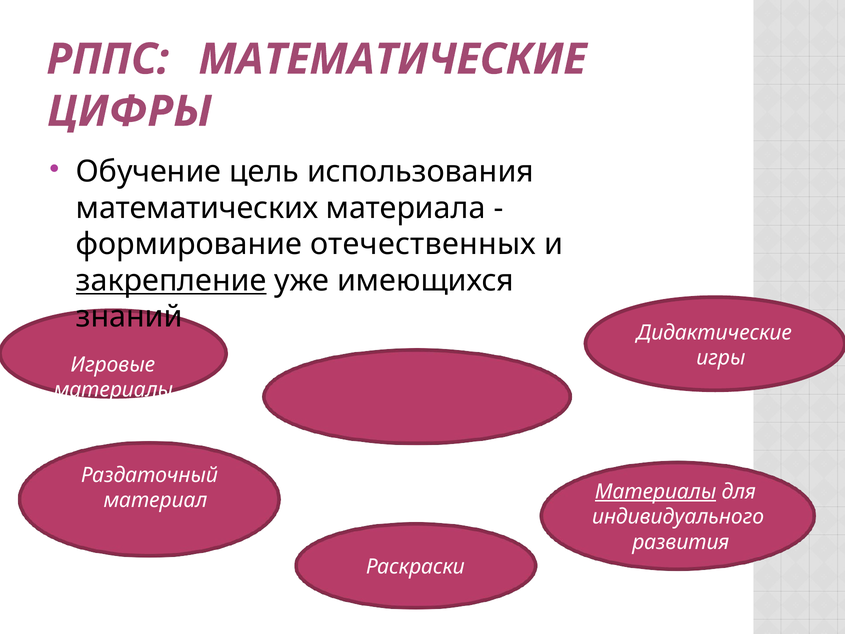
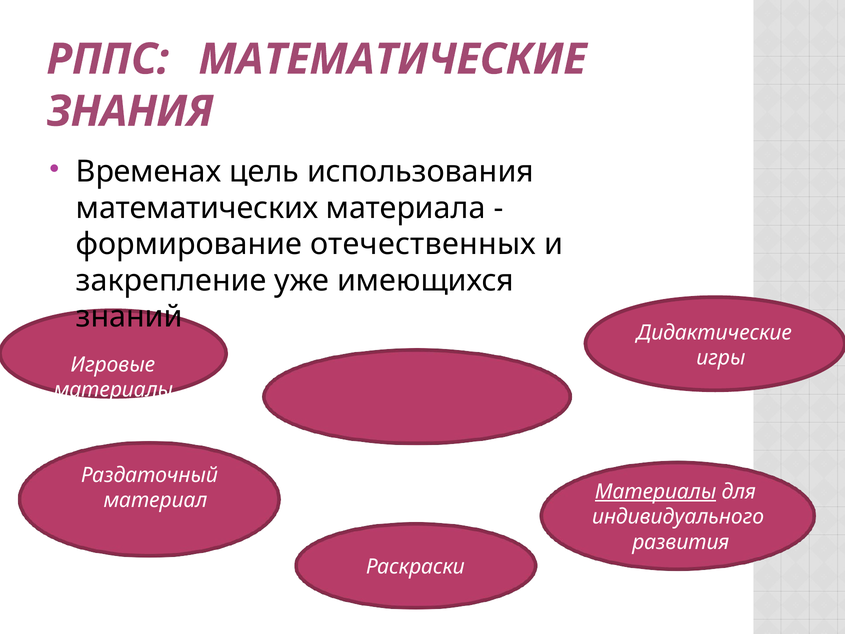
ЦИФРЫ: ЦИФРЫ -> ЗНАНИЯ
Обучение: Обучение -> Временах
закрепление underline: present -> none
